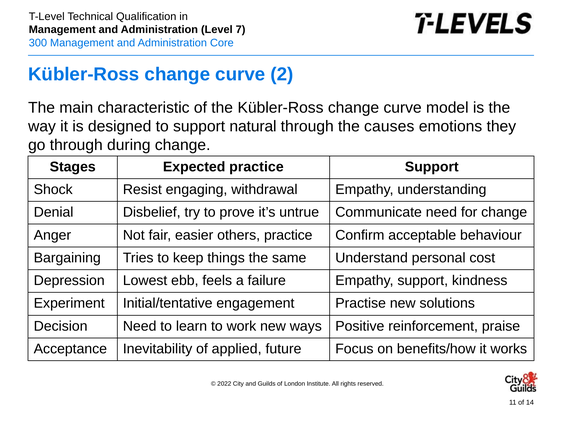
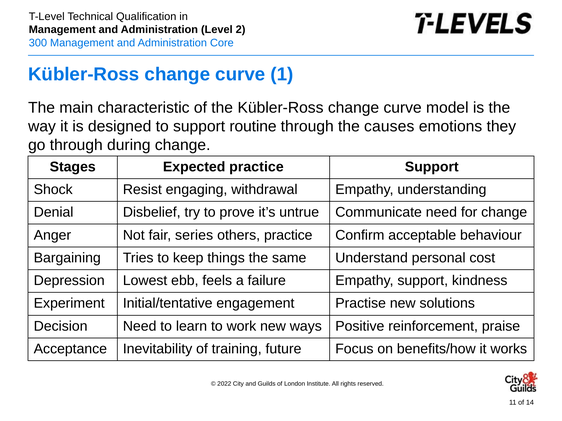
7: 7 -> 2
2: 2 -> 1
natural: natural -> routine
easier: easier -> series
applied: applied -> training
